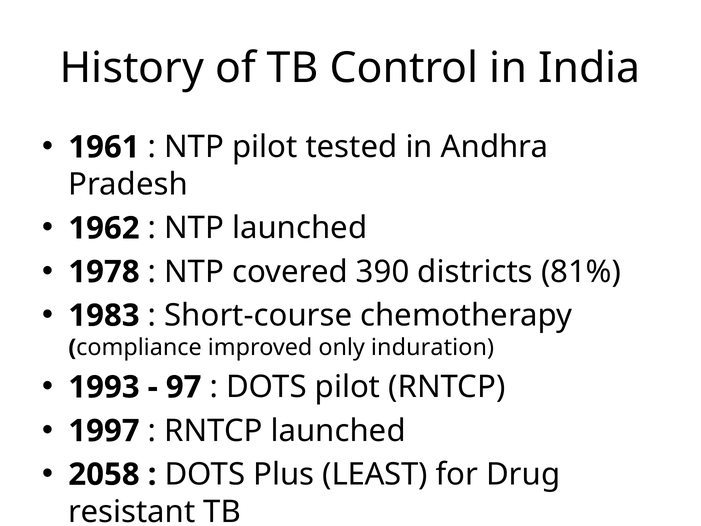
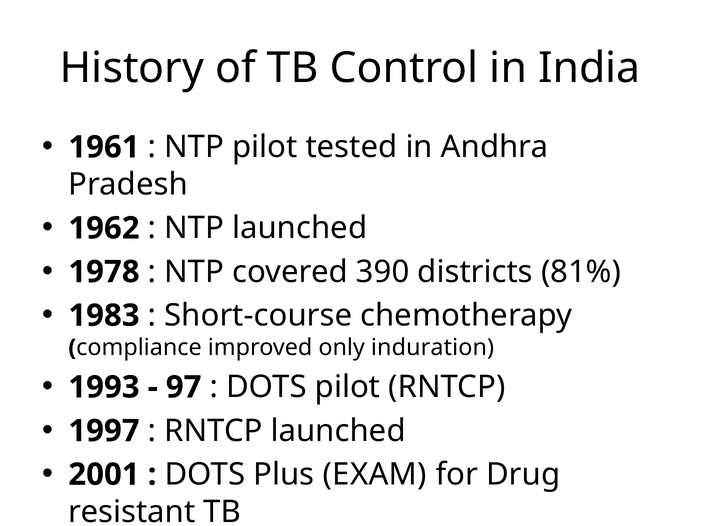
2058: 2058 -> 2001
LEAST: LEAST -> EXAM
